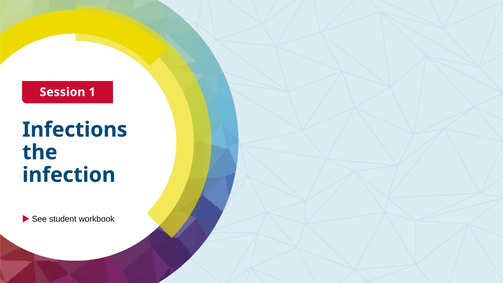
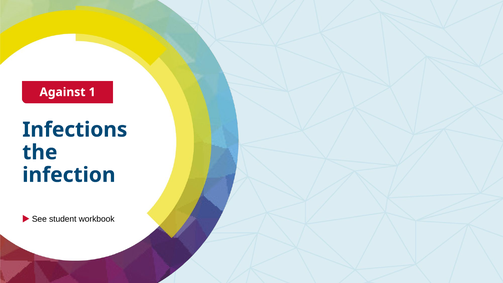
Session: Session -> Against
